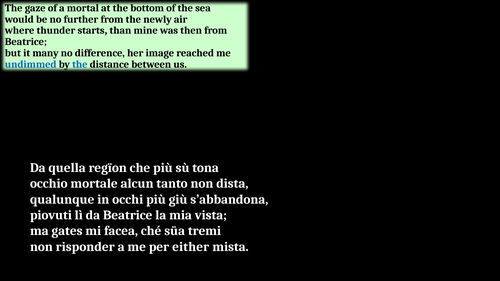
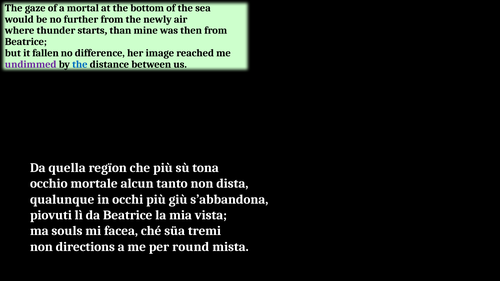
many: many -> fallen
undimmed colour: blue -> purple
gates: gates -> souls
risponder: risponder -> directions
either: either -> round
